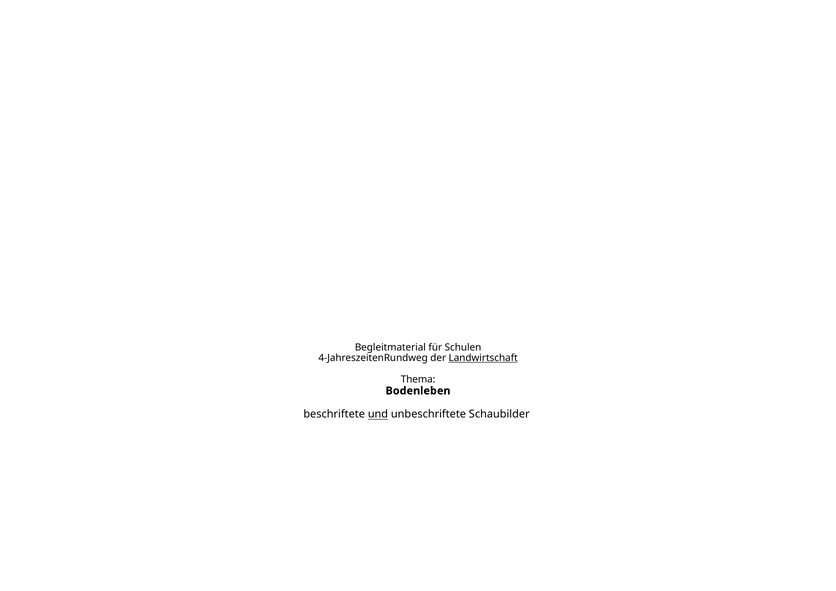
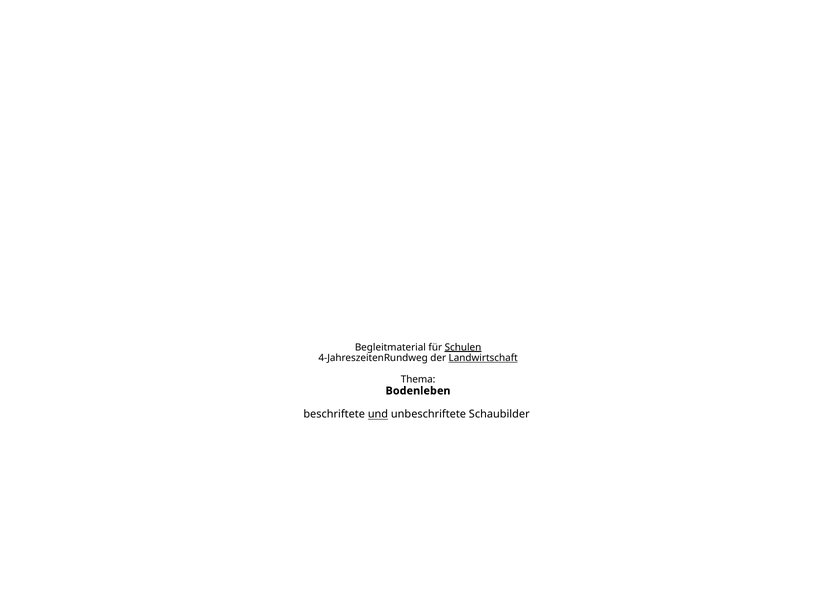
Schulen underline: none -> present
